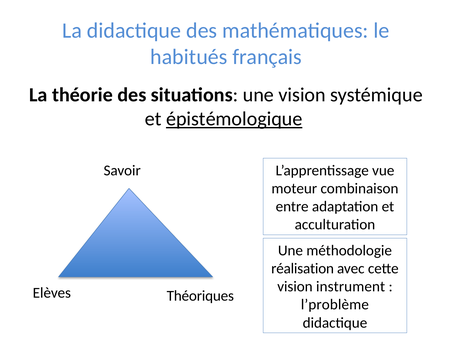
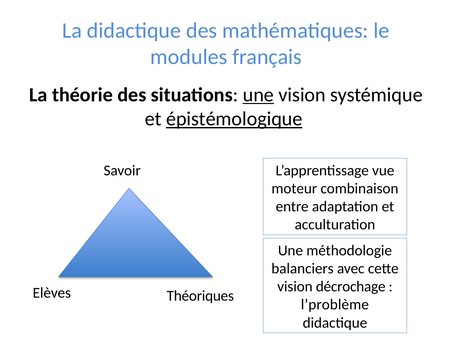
habitués: habitués -> modules
une at (258, 95) underline: none -> present
réalisation: réalisation -> balanciers
instrument: instrument -> décrochage
